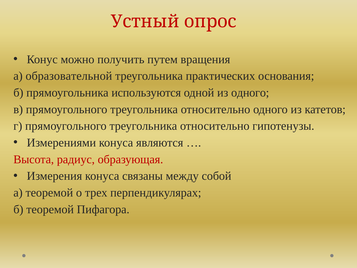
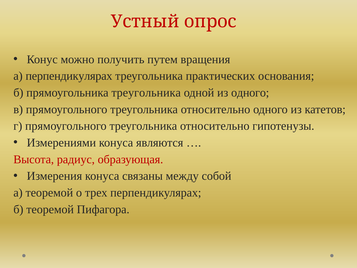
а образовательной: образовательной -> перпендикулярах
прямоугольника используются: используются -> треугольника
